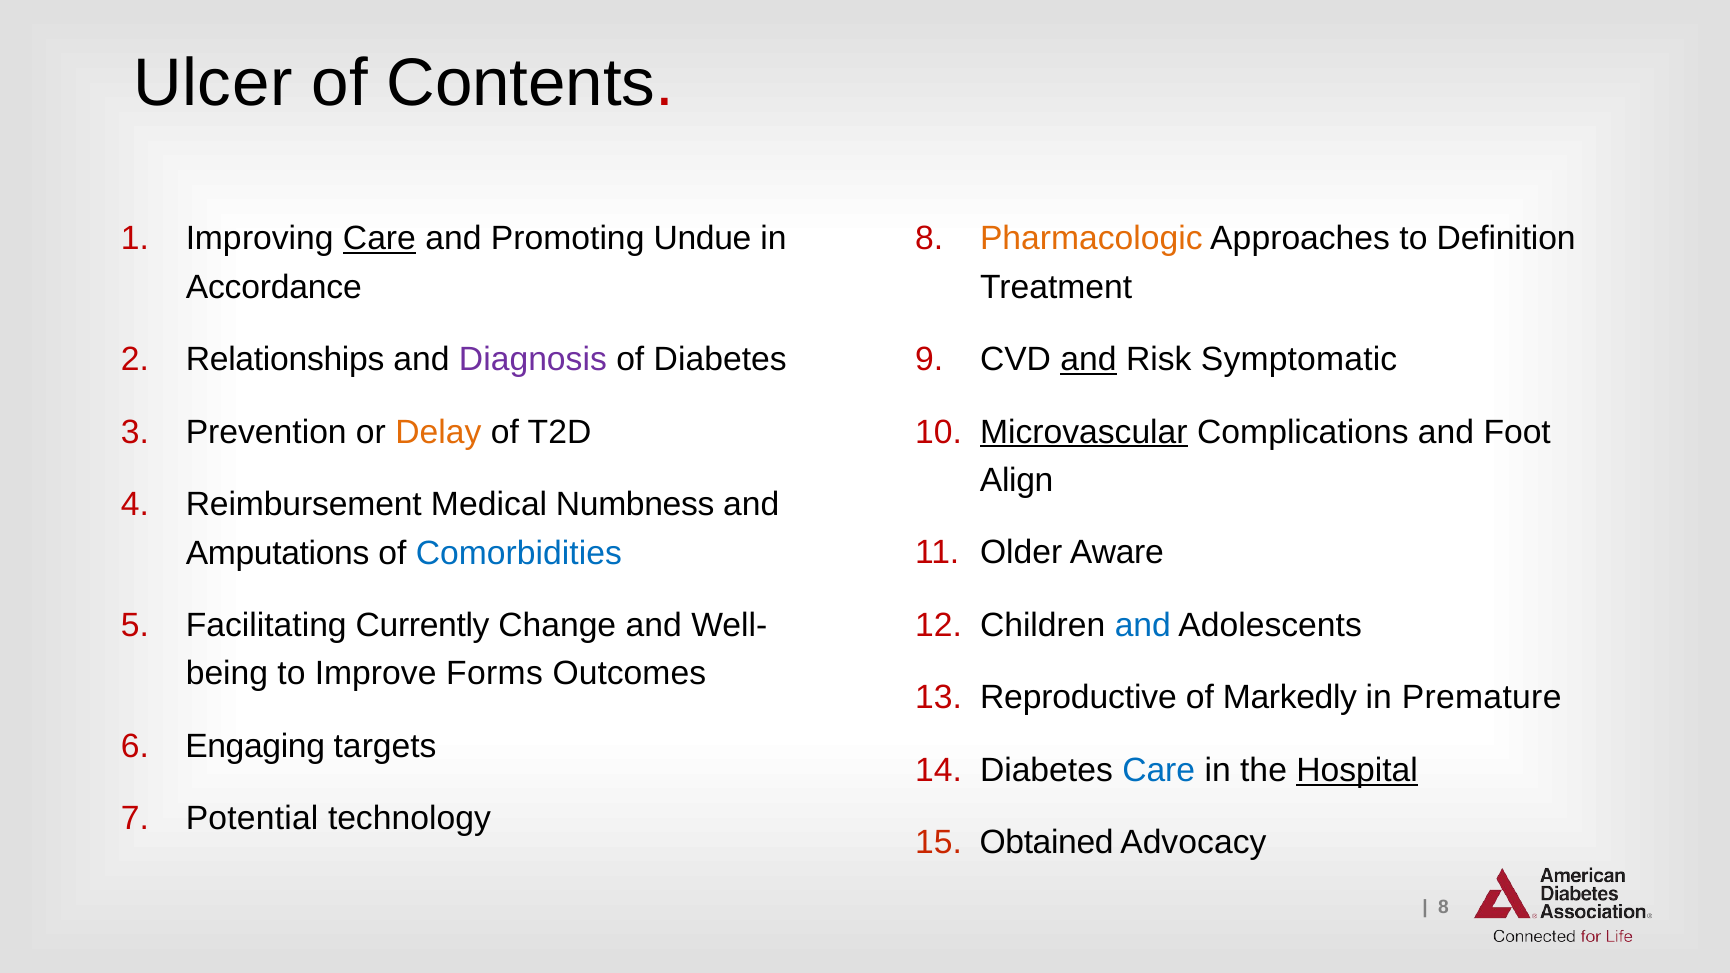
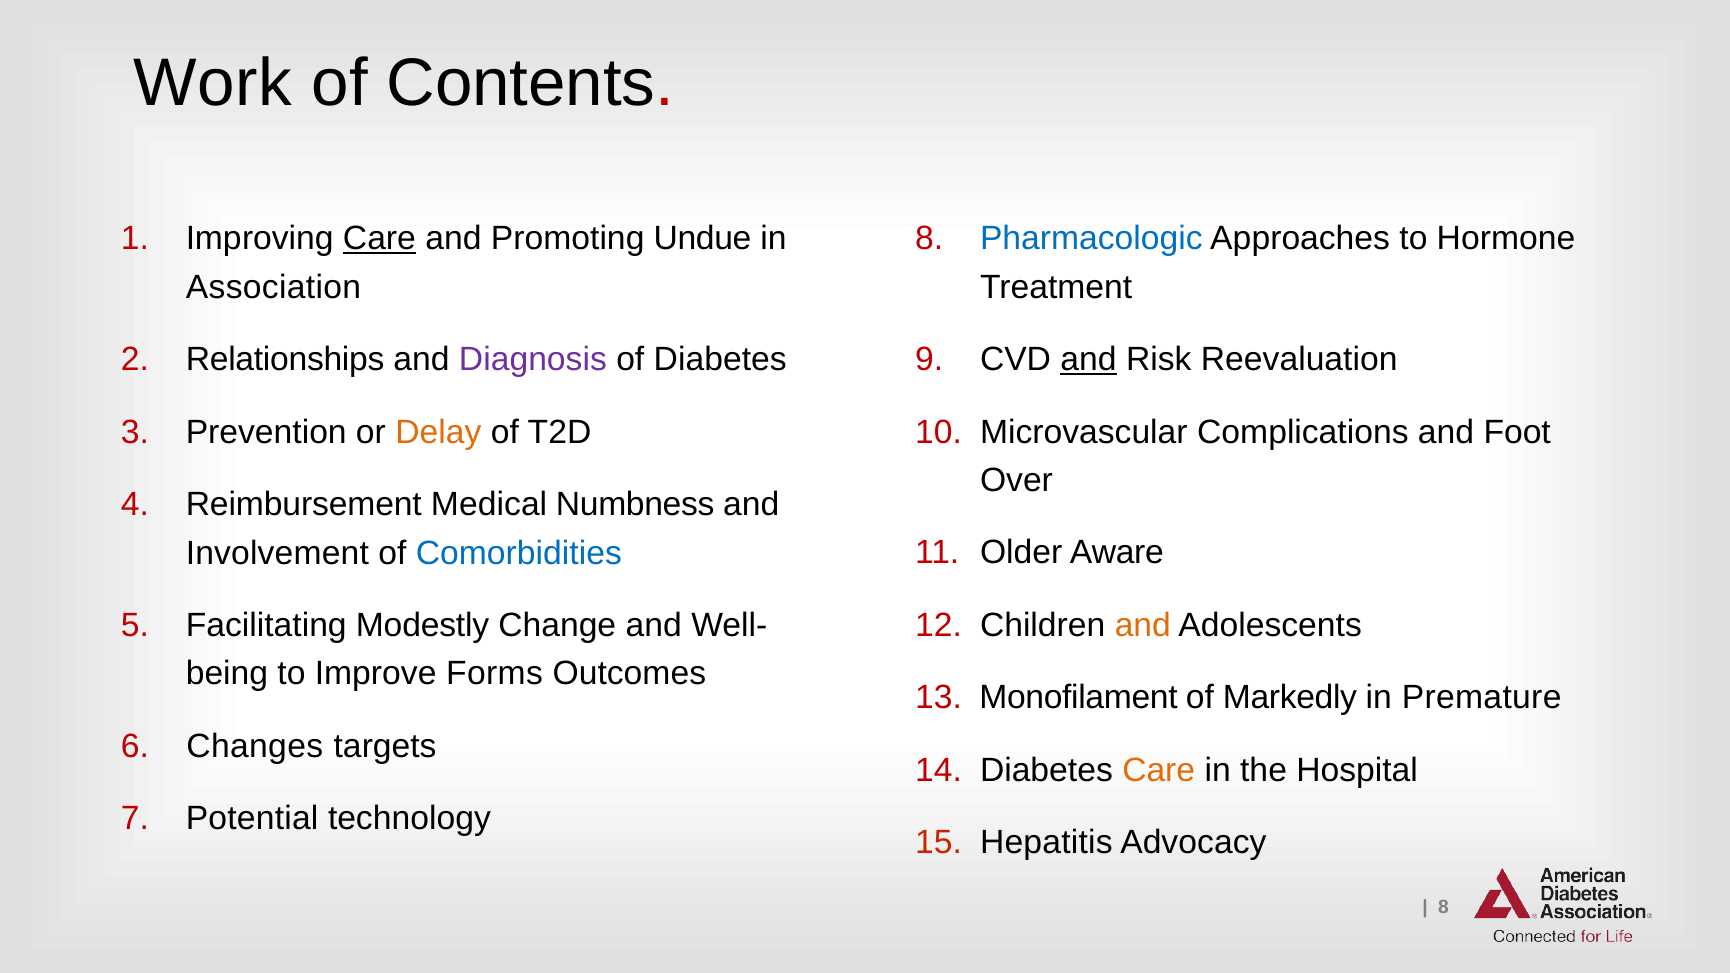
Ulcer: Ulcer -> Work
Pharmacologic colour: orange -> blue
Definition: Definition -> Hormone
Accordance: Accordance -> Association
Symptomatic: Symptomatic -> Reevaluation
Microvascular underline: present -> none
Align: Align -> Over
Amputations: Amputations -> Involvement
Currently: Currently -> Modestly
and at (1143, 625) colour: blue -> orange
Reproductive: Reproductive -> Monofilament
Engaging: Engaging -> Changes
Care at (1159, 770) colour: blue -> orange
Hospital underline: present -> none
Obtained: Obtained -> Hepatitis
